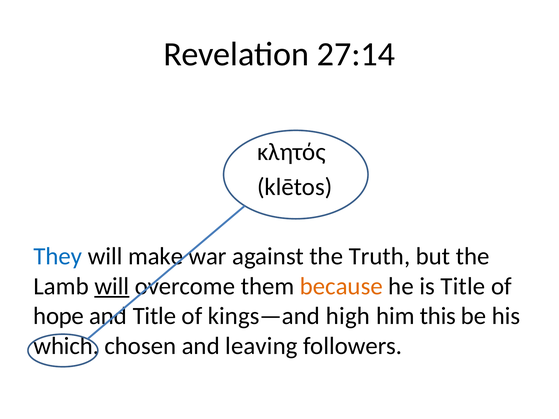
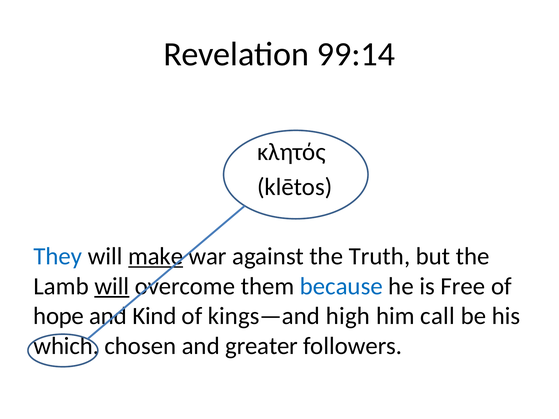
27:14: 27:14 -> 99:14
make underline: none -> present
because colour: orange -> blue
is Title: Title -> Free
and Title: Title -> Kind
this: this -> call
leaving: leaving -> greater
